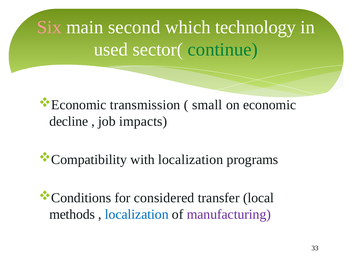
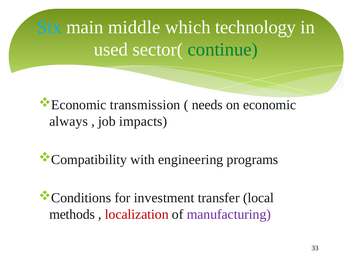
Six colour: pink -> light blue
second: second -> middle
small: small -> needs
decline: decline -> always
with localization: localization -> engineering
considered: considered -> investment
localization at (137, 214) colour: blue -> red
